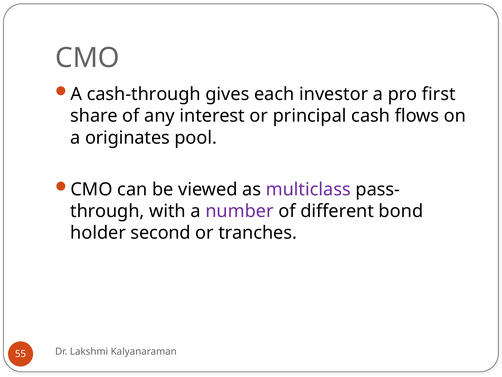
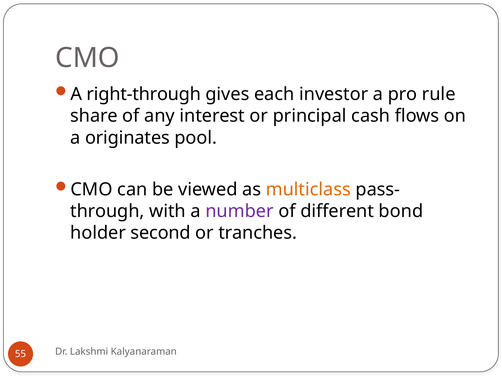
cash-through: cash-through -> right-through
first: first -> rule
multiclass colour: purple -> orange
